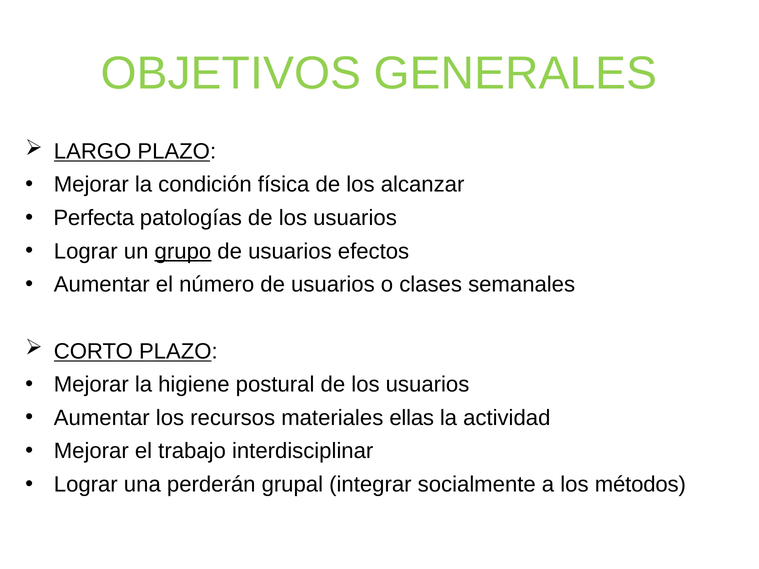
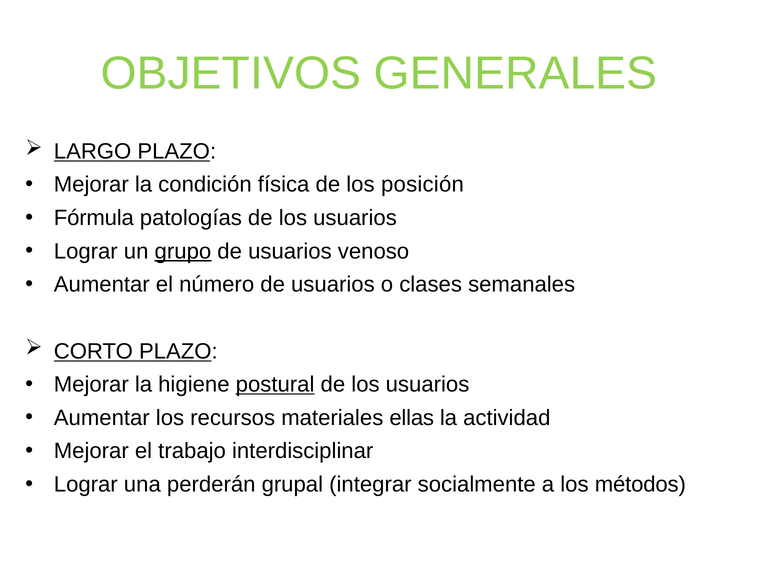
alcanzar: alcanzar -> posición
Perfecta: Perfecta -> Fórmula
efectos: efectos -> venoso
postural underline: none -> present
